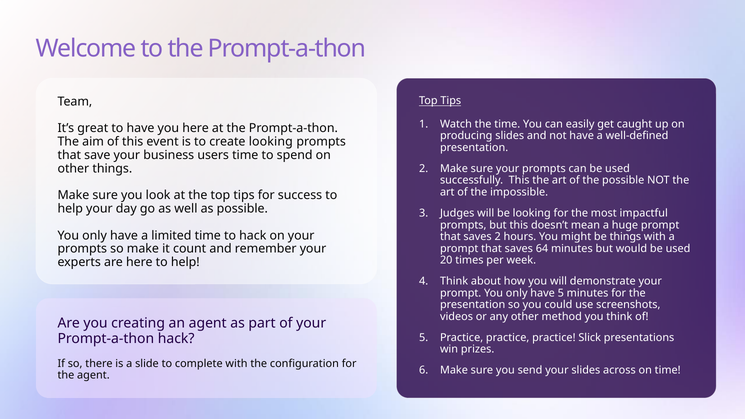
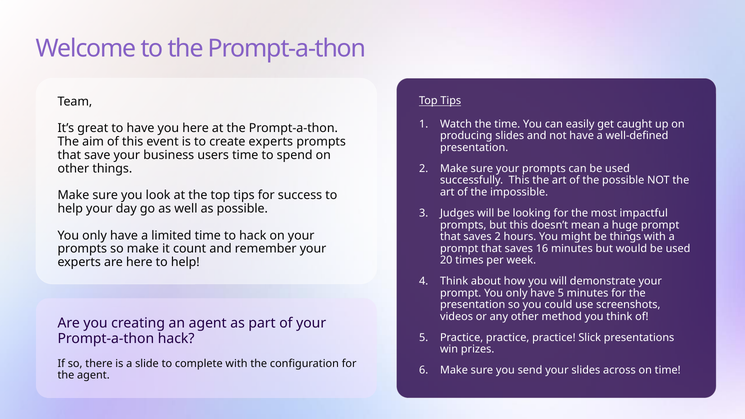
create looking: looking -> experts
64: 64 -> 16
